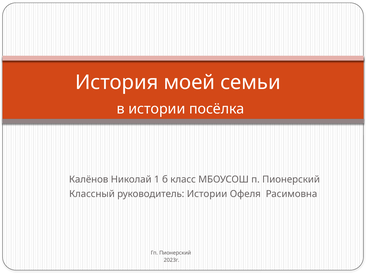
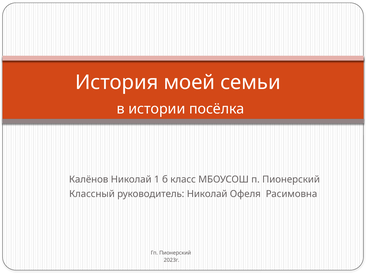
руководитель Истории: Истории -> Николай
